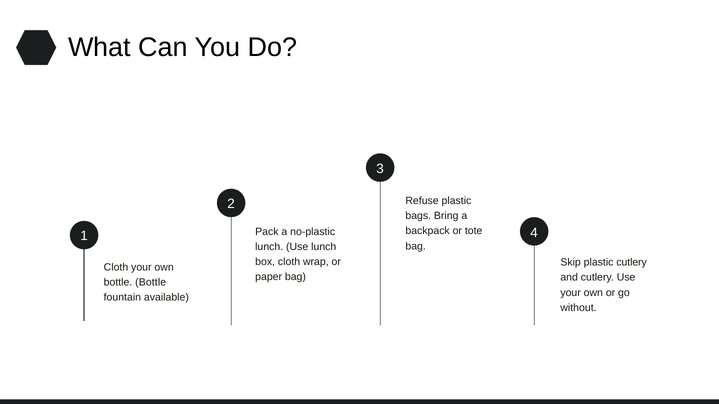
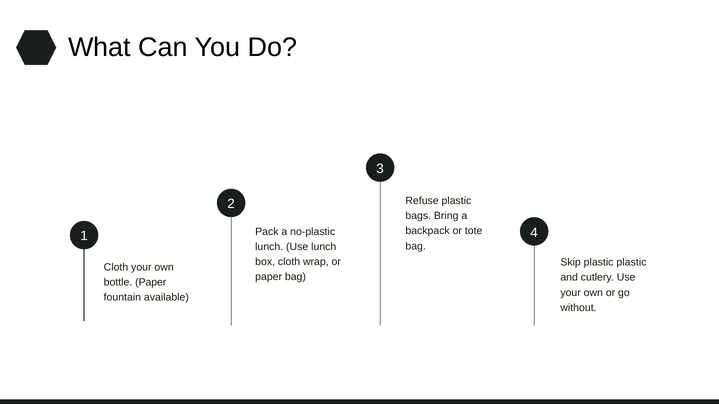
plastic cutlery: cutlery -> plastic
bottle Bottle: Bottle -> Paper
